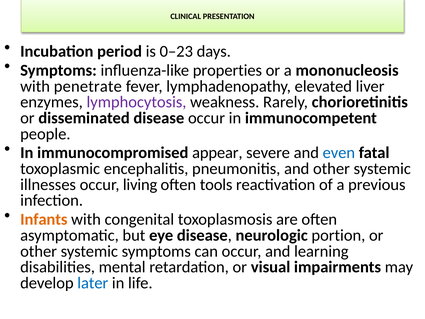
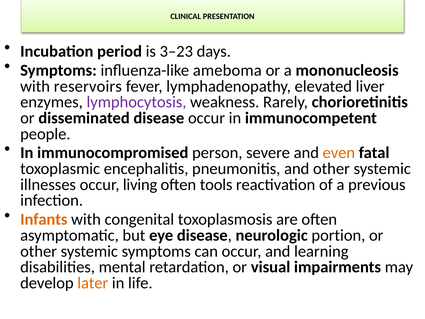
0–23: 0–23 -> 3–23
properties: properties -> ameboma
penetrate: penetrate -> reservoirs
appear: appear -> person
even colour: blue -> orange
later colour: blue -> orange
